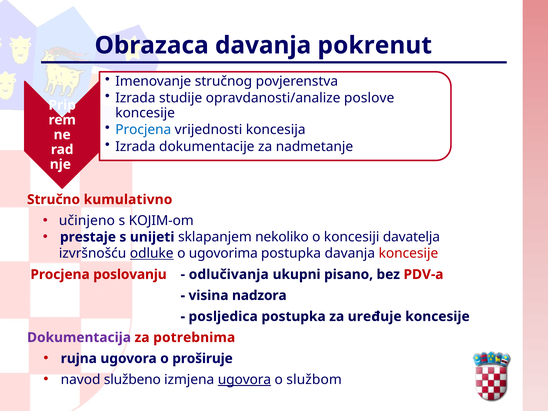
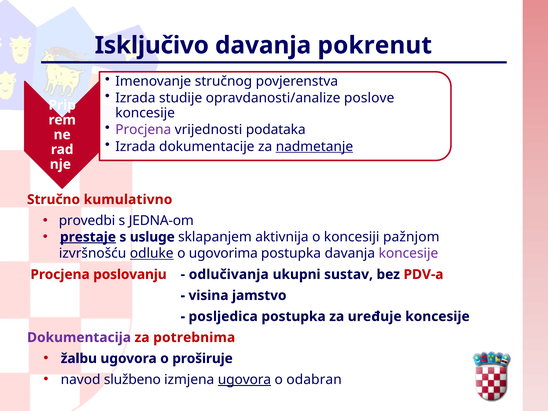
Obrazaca: Obrazaca -> Isključivo
Procjena at (143, 130) colour: blue -> purple
koncesija: koncesija -> podataka
nadmetanje underline: none -> present
učinjeno: učinjeno -> provedbi
KOJIM-om: KOJIM-om -> JEDNA-om
prestaje underline: none -> present
unijeti: unijeti -> usluge
nekoliko: nekoliko -> aktivnija
davatelja: davatelja -> pažnjom
koncesije at (408, 253) colour: red -> purple
pisano: pisano -> sustav
nadzora: nadzora -> jamstvo
rujna: rujna -> žalbu
službom: službom -> odabran
